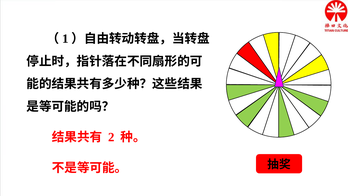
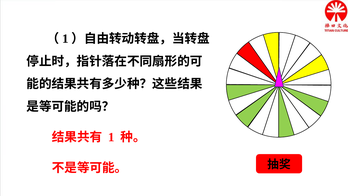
2: 2 -> 1
